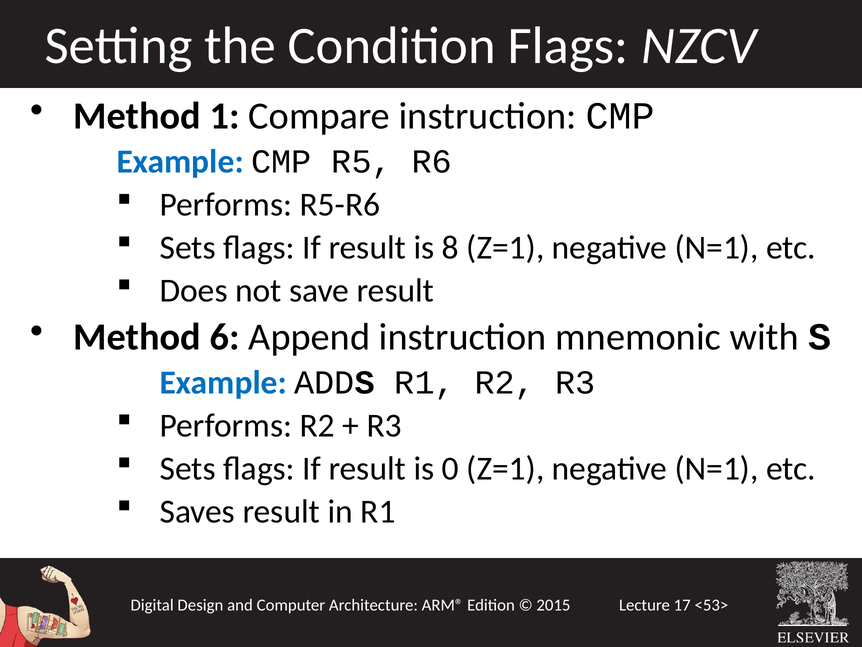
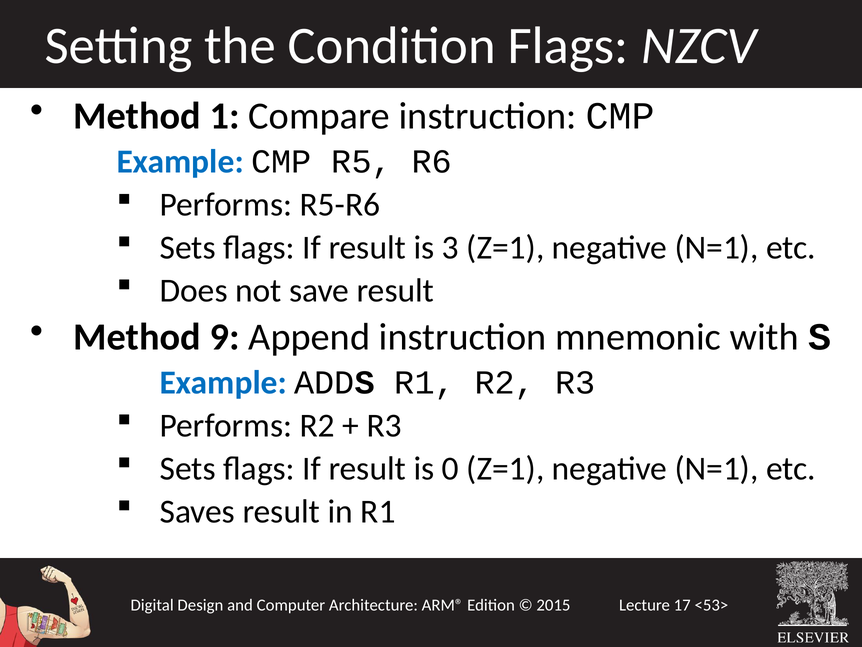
8: 8 -> 3
6: 6 -> 9
